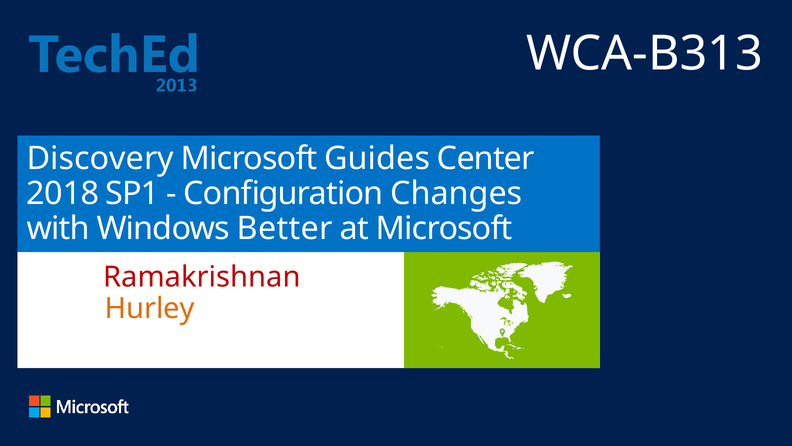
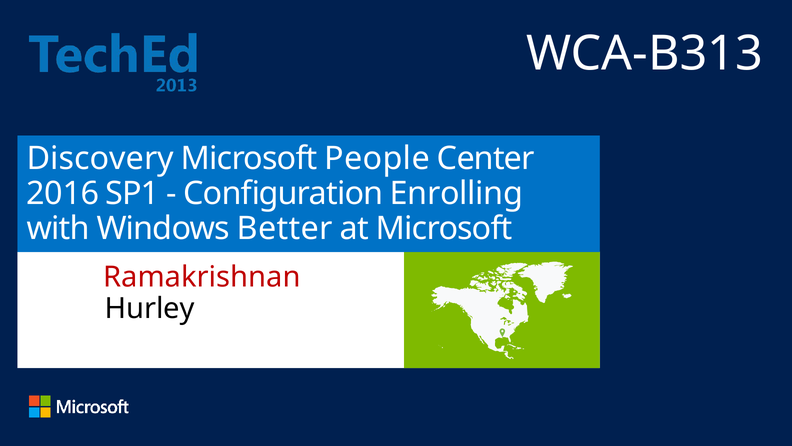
Guides: Guides -> People
2018: 2018 -> 2016
Changes: Changes -> Enrolling
Hurley colour: orange -> black
